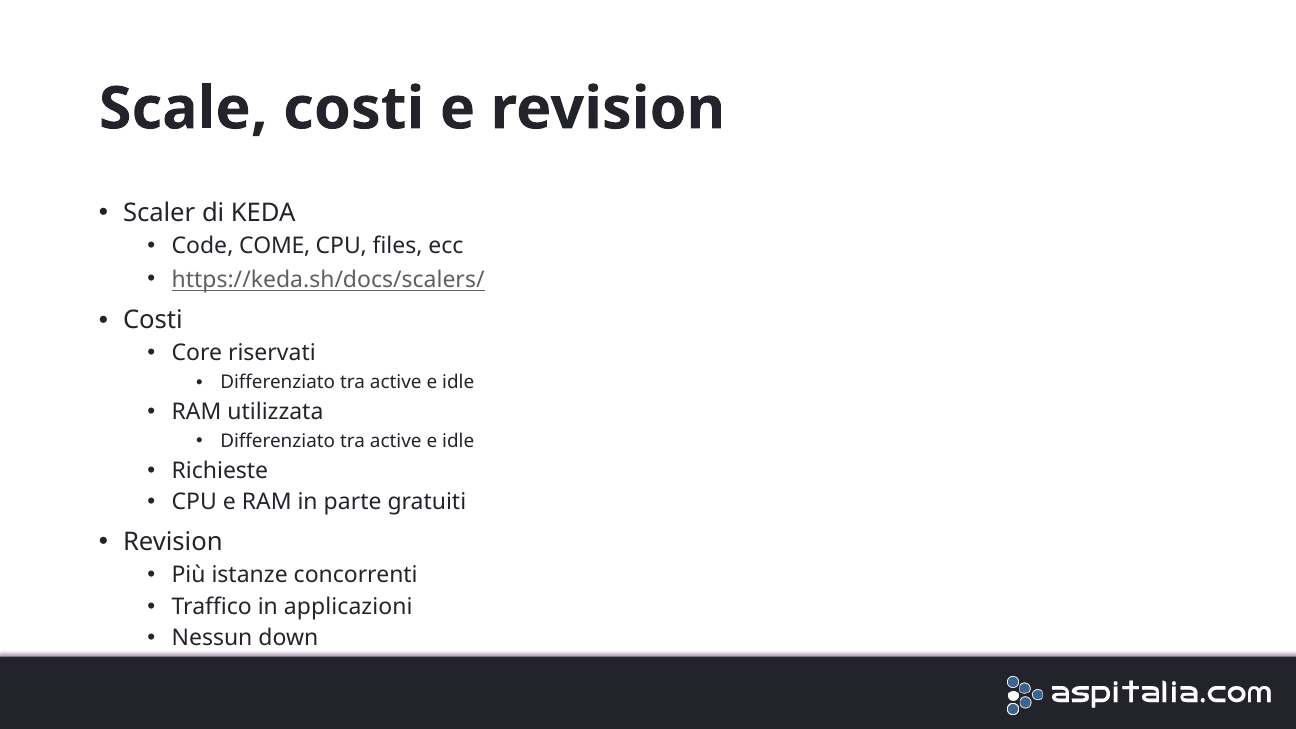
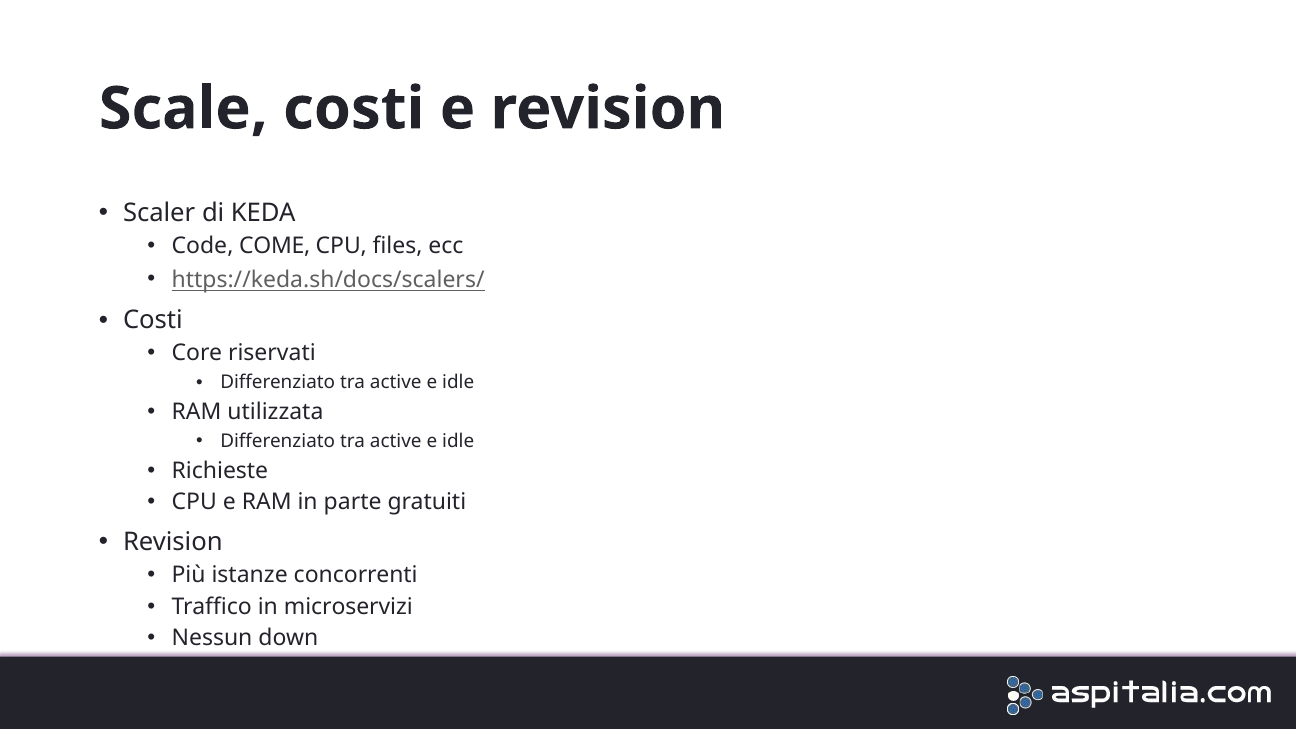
applicazioni: applicazioni -> microservizi
